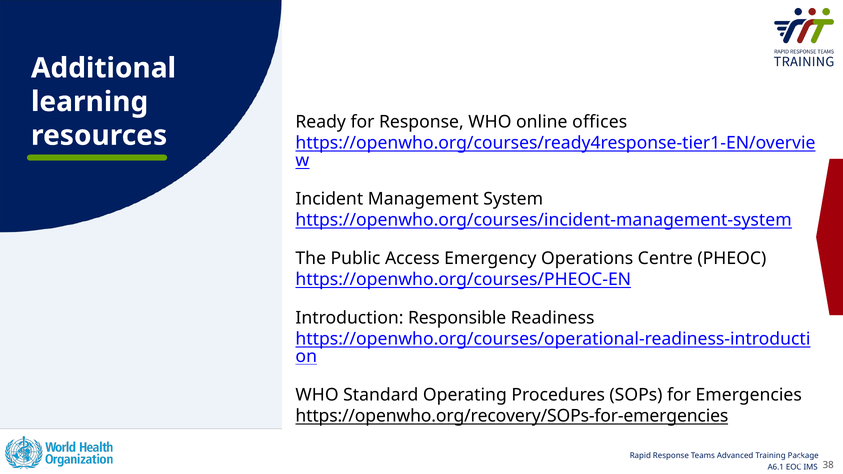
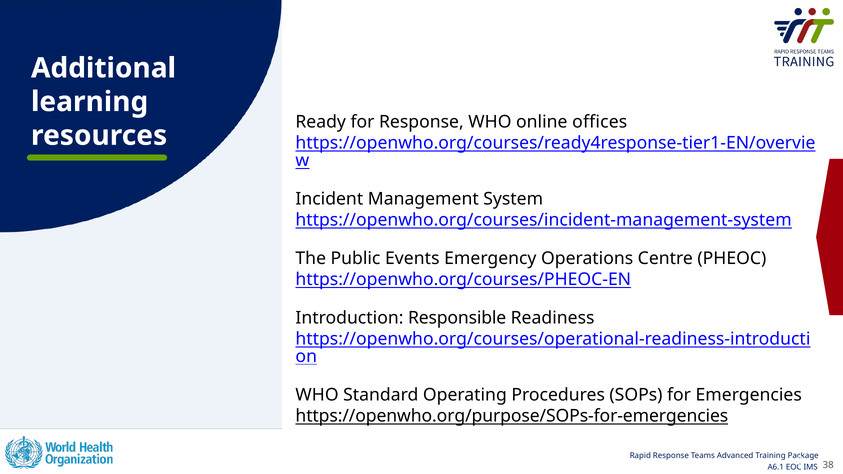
Access: Access -> Events
https://openwho.org/recovery/SOPs-for-emergencies: https://openwho.org/recovery/SOPs-for-emergencies -> https://openwho.org/purpose/SOPs-for-emergencies
